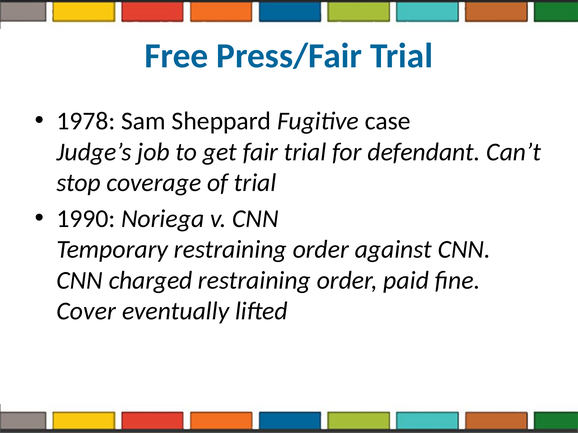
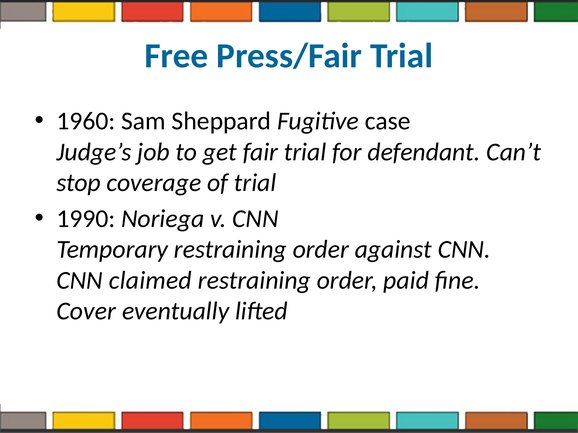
1978: 1978 -> 1960
charged: charged -> claimed
